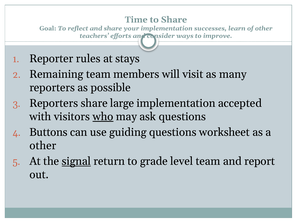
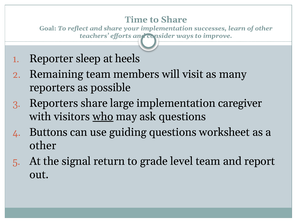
rules: rules -> sleep
stays: stays -> heels
accepted: accepted -> caregiver
signal underline: present -> none
